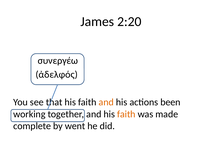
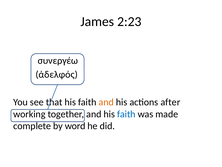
2:20: 2:20 -> 2:23
been: been -> after
faith at (126, 114) colour: orange -> blue
went: went -> word
